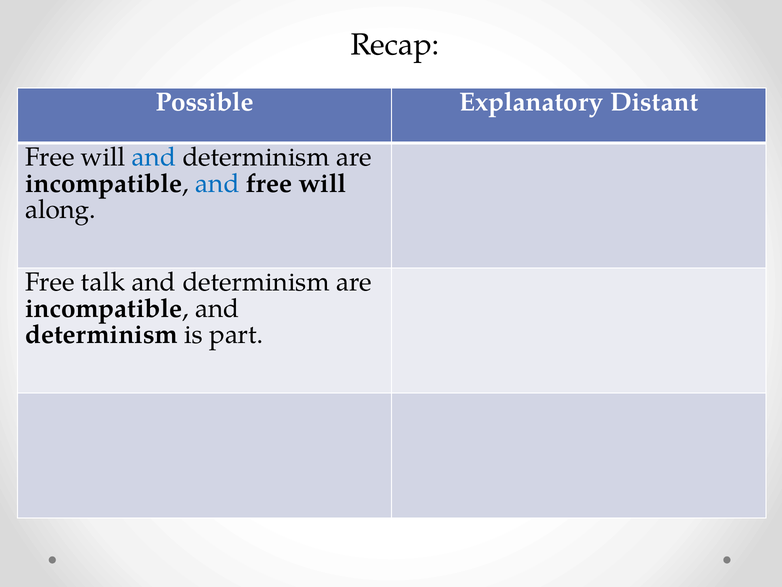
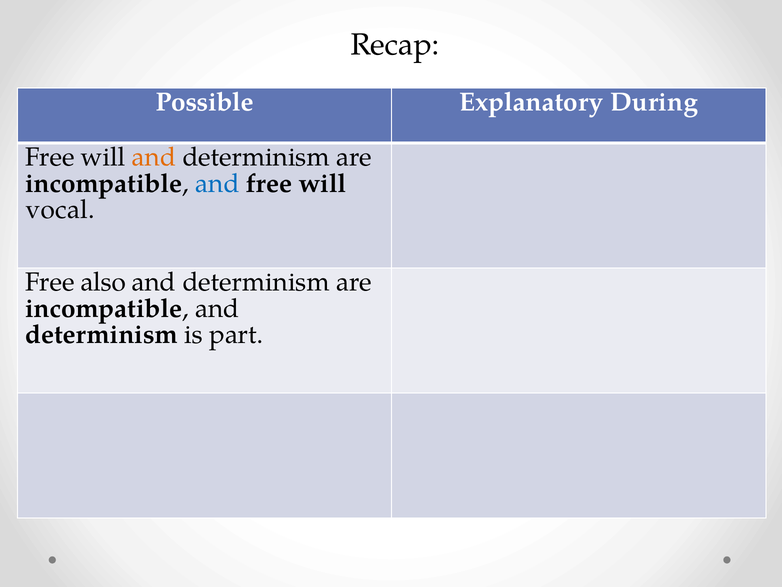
Distant: Distant -> During
and at (154, 157) colour: blue -> orange
along: along -> vocal
talk: talk -> also
